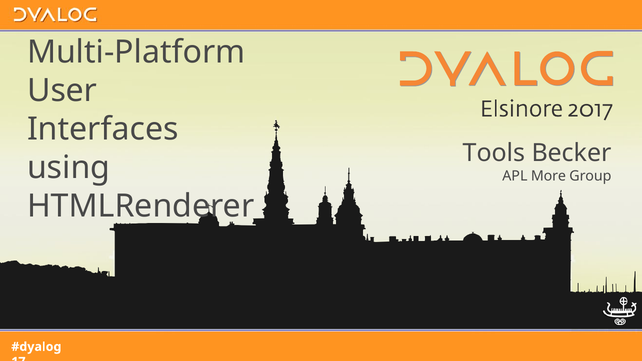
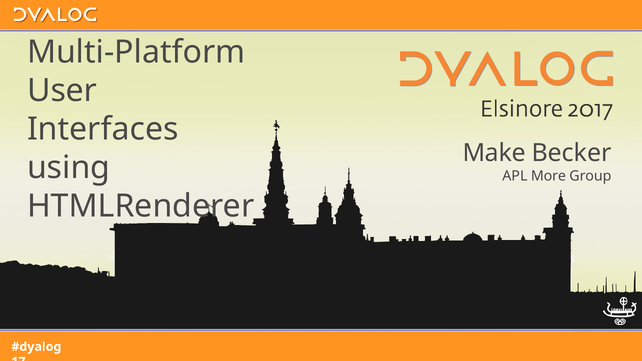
Tools: Tools -> Make
